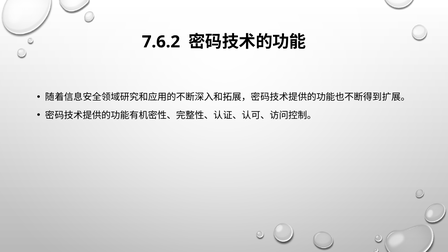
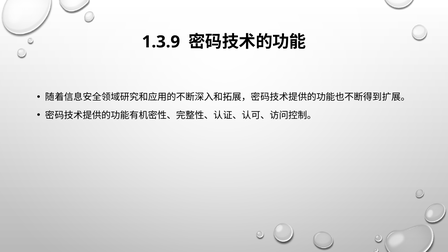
7.6.2: 7.6.2 -> 1.3.9
